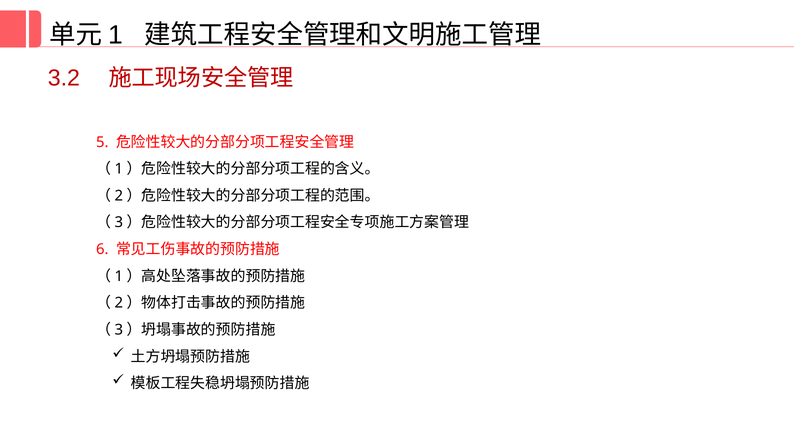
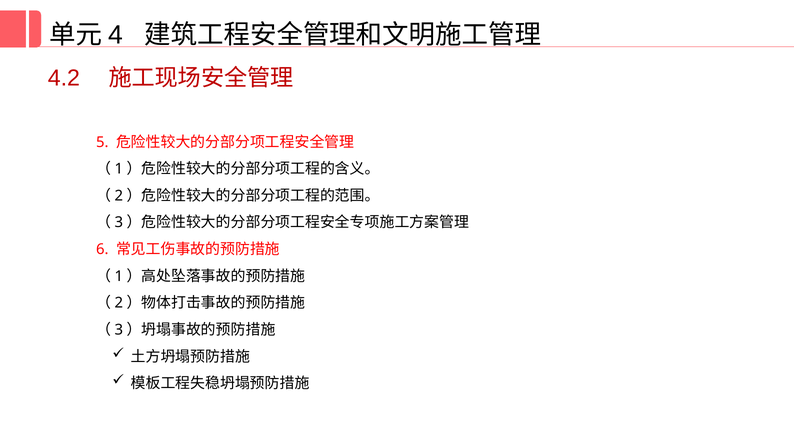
1: 1 -> 4
3.2: 3.2 -> 4.2
